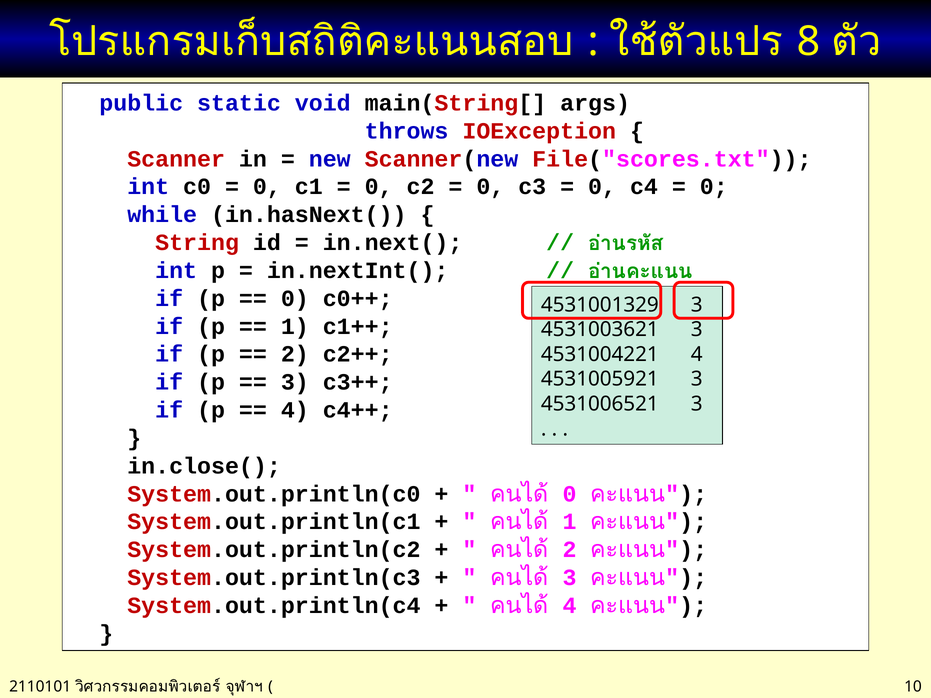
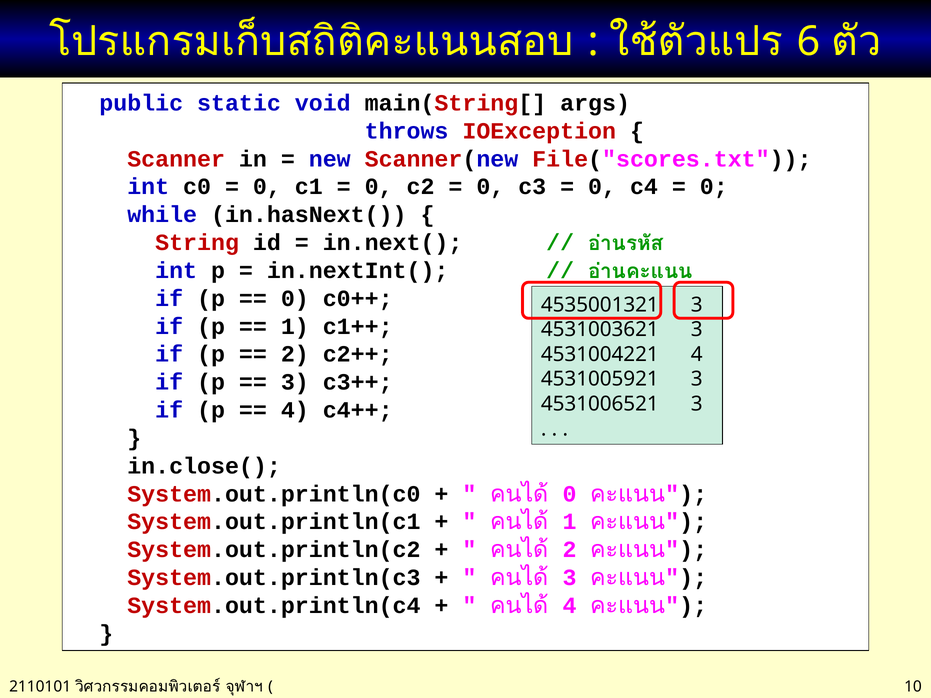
8: 8 -> 6
4531001329: 4531001329 -> 4535001321
